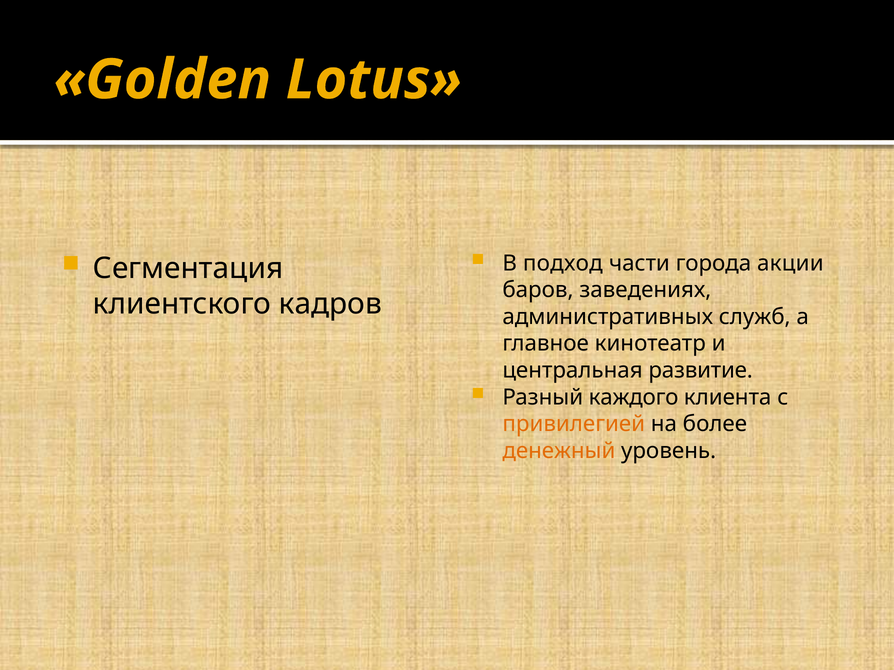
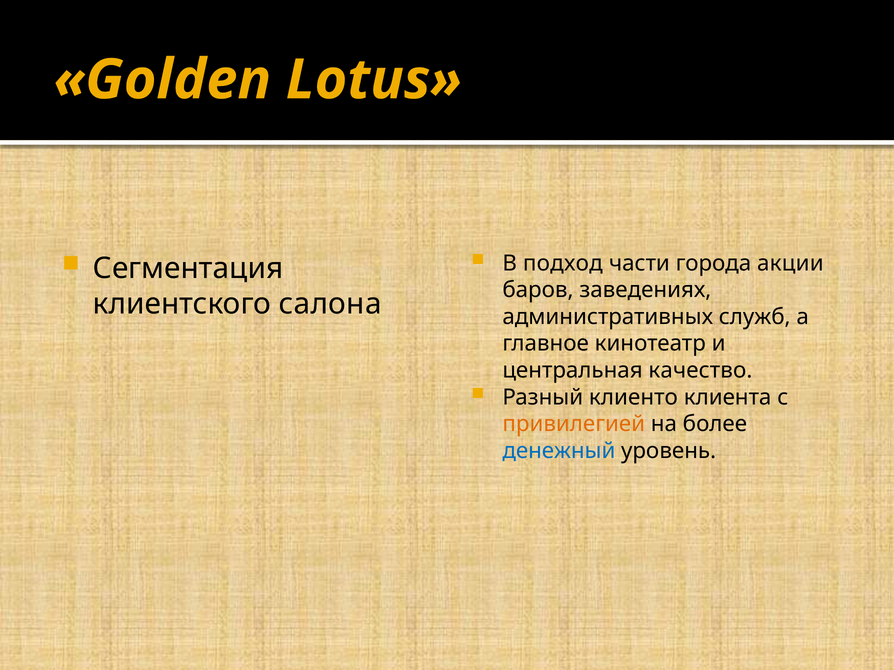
кадров: кадров -> салона
развитие: развитие -> качество
каждого: каждого -> клиенто
денежный colour: orange -> blue
